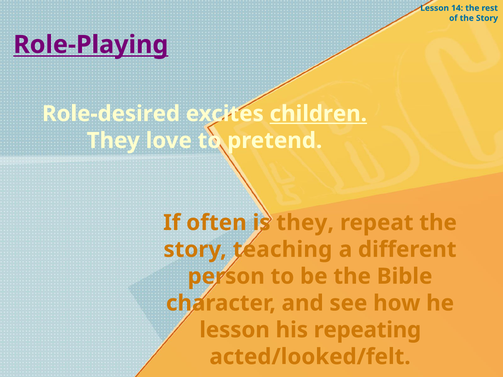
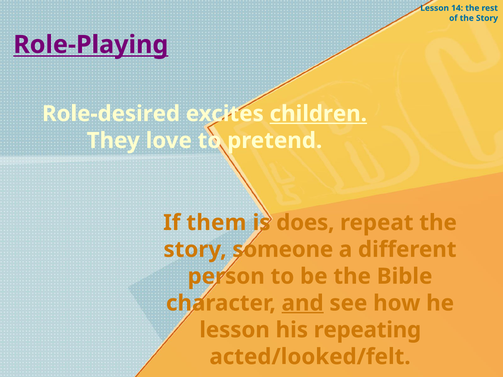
often: often -> them
is they: they -> does
teaching: teaching -> someone
and underline: none -> present
